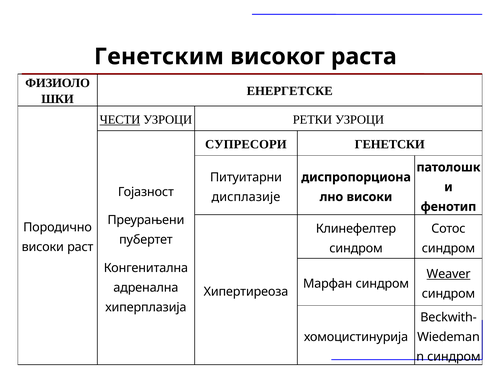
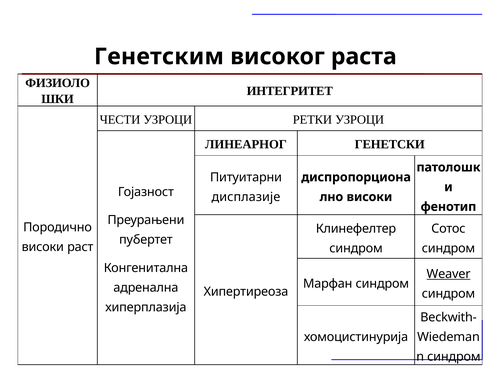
ЕНЕРГЕТСКЕ: ЕНЕРГЕТСКЕ -> ИНТЕГРИТЕТ
ЧЕСТИ underline: present -> none
СУПРЕСОРИ: СУПРЕСОРИ -> ЛИНЕАРНОГ
